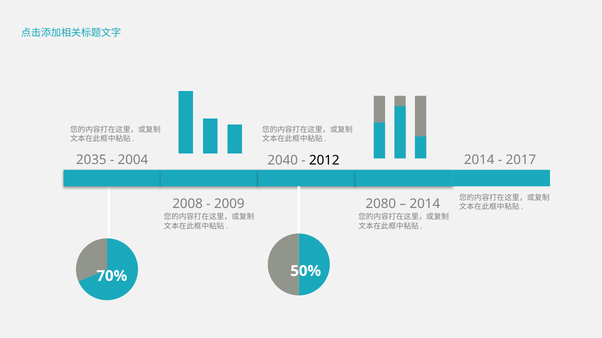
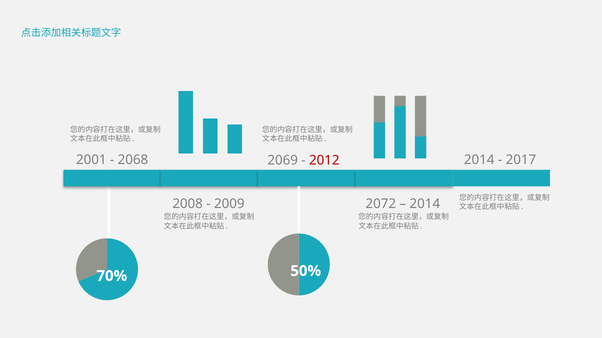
2035: 2035 -> 2001
2004: 2004 -> 2068
2040: 2040 -> 2069
2012 colour: black -> red
2080: 2080 -> 2072
